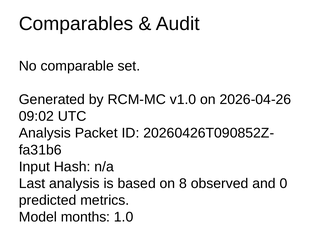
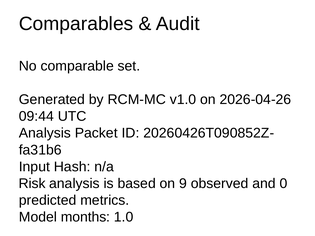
09:02: 09:02 -> 09:44
Last: Last -> Risk
8: 8 -> 9
